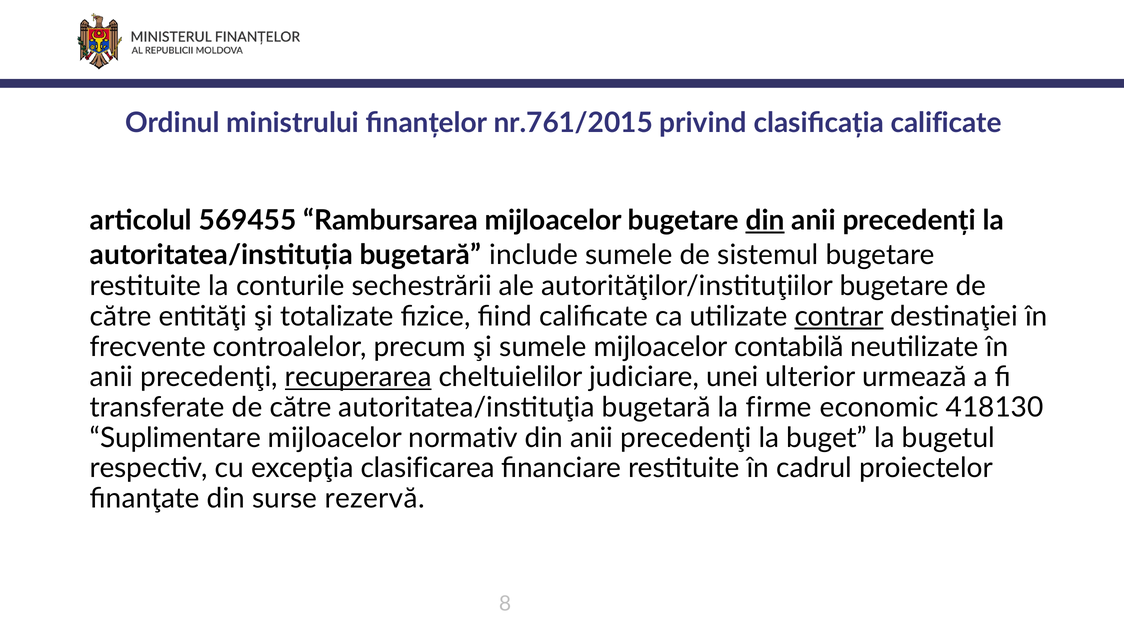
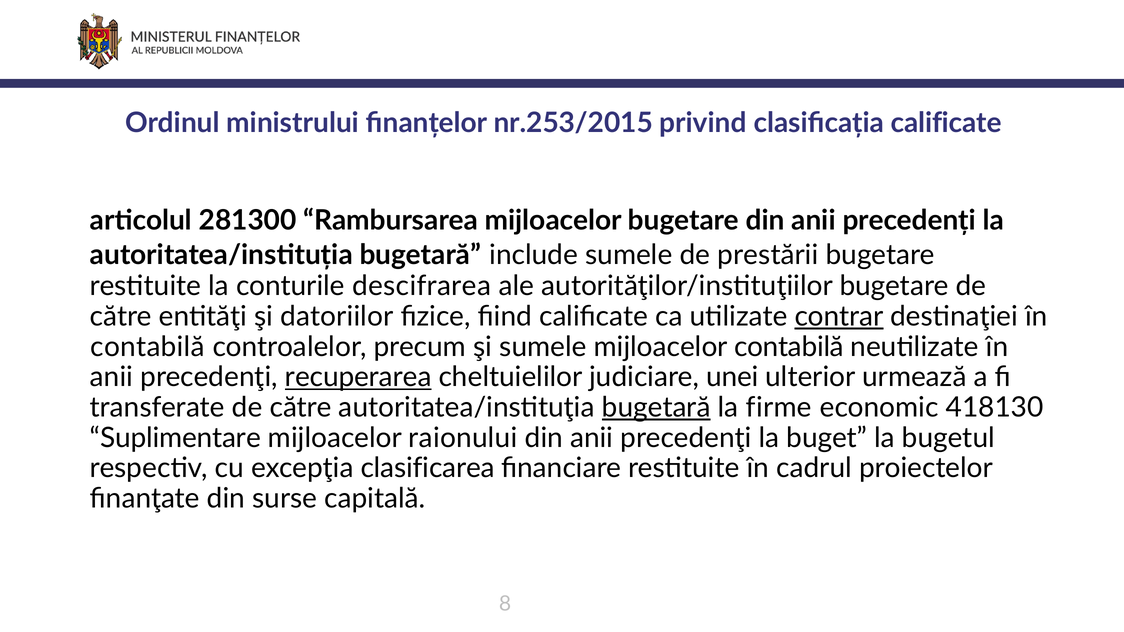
nr.761/2015: nr.761/2015 -> nr.253/2015
569455: 569455 -> 281300
din at (765, 221) underline: present -> none
sistemul: sistemul -> prestării
sechestrării: sechestrării -> descifrarea
totalizate: totalizate -> datoriilor
frecvente at (148, 347): frecvente -> contabilă
bugetară at (656, 408) underline: none -> present
normativ: normativ -> raionului
rezervă: rezervă -> capitală
